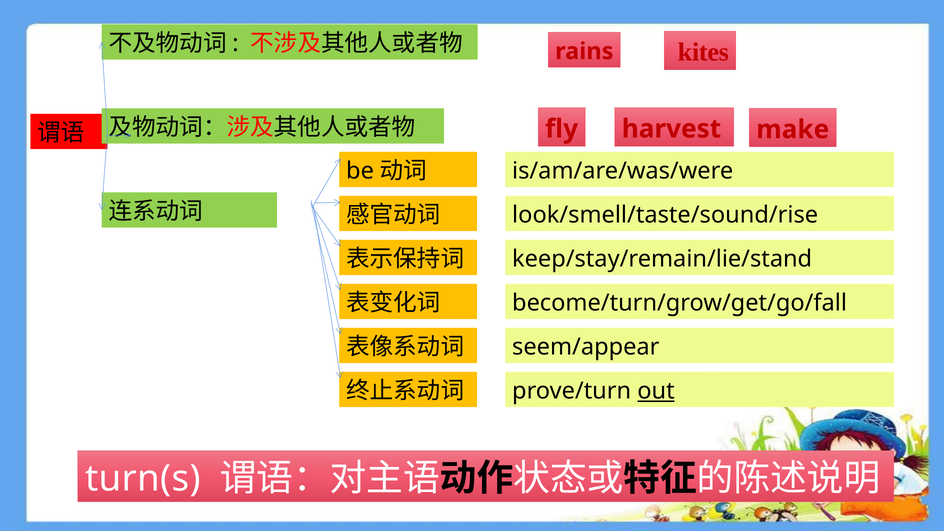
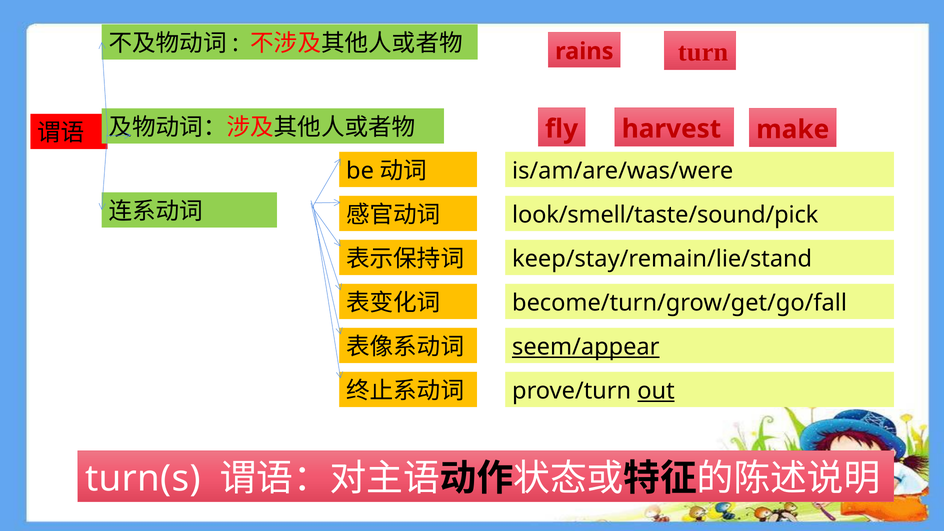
kites: kites -> turn
look/smell/taste/sound/rise: look/smell/taste/sound/rise -> look/smell/taste/sound/pick
seem/appear underline: none -> present
